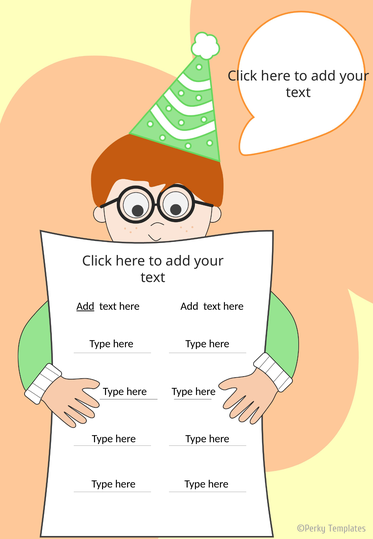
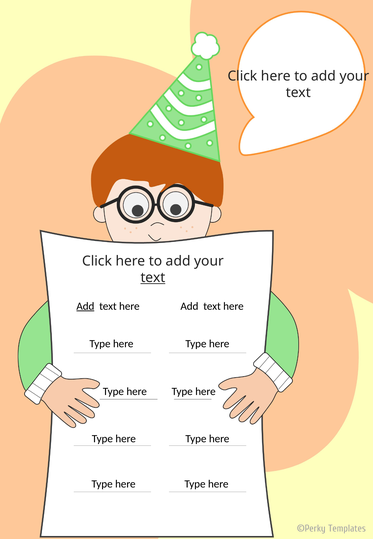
text at (153, 277) underline: none -> present
